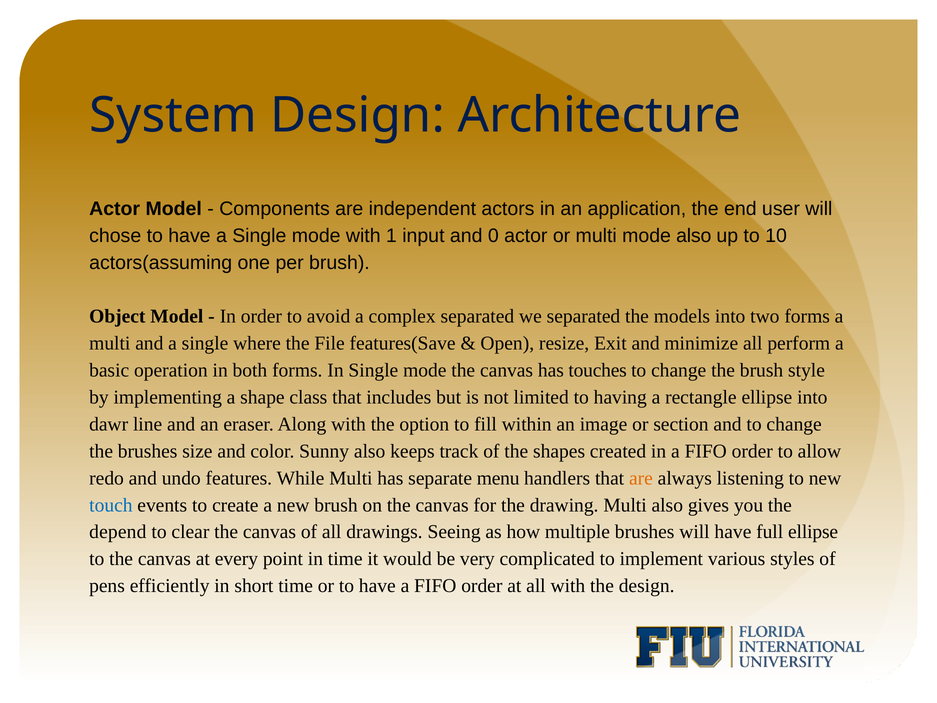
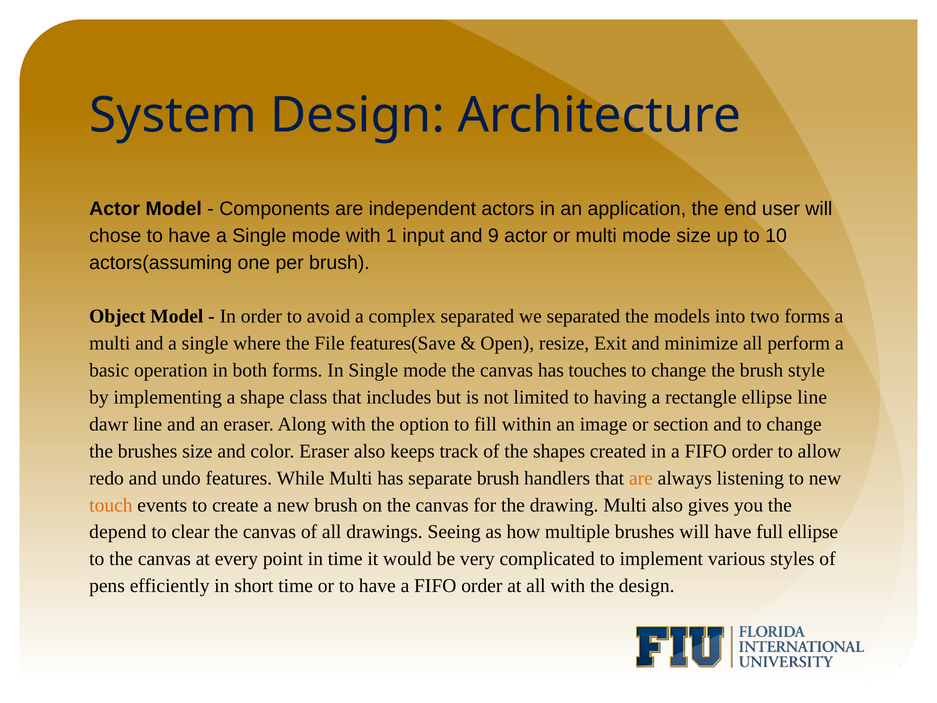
0: 0 -> 9
mode also: also -> size
ellipse into: into -> line
color Sunny: Sunny -> Eraser
separate menu: menu -> brush
touch colour: blue -> orange
